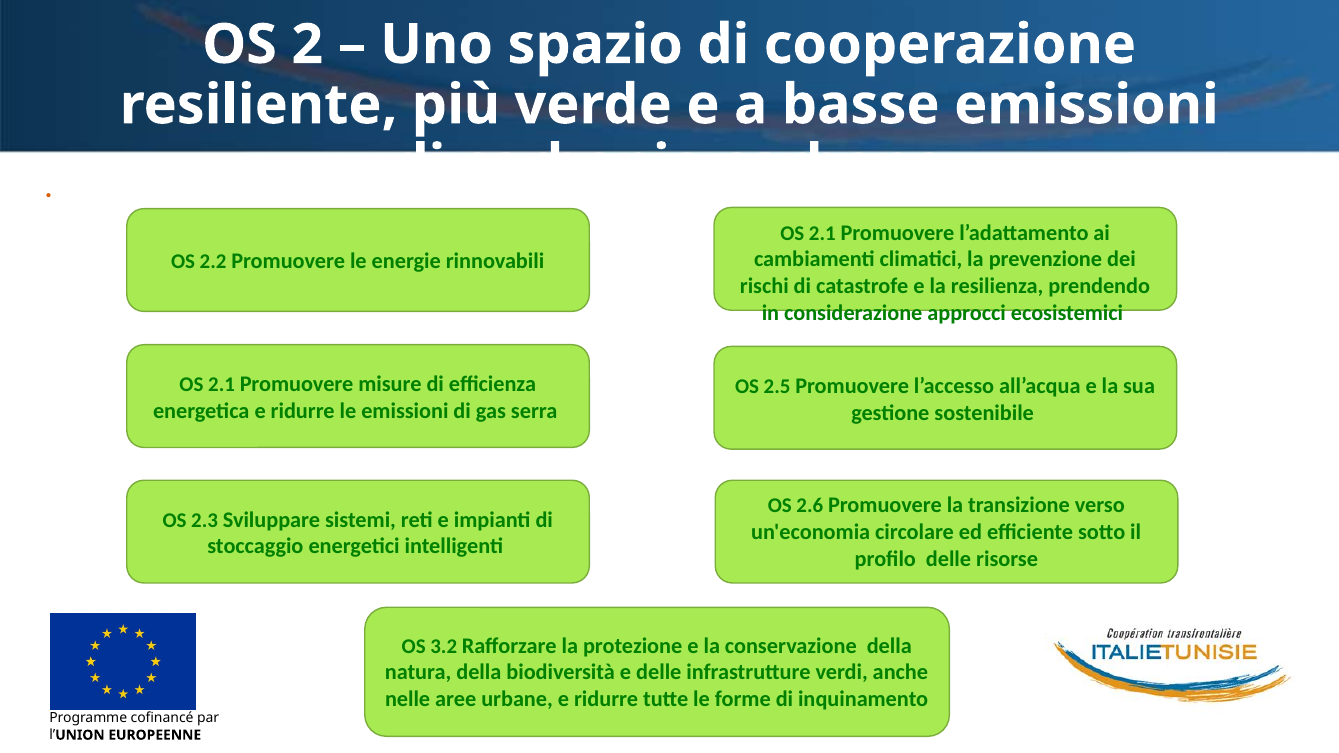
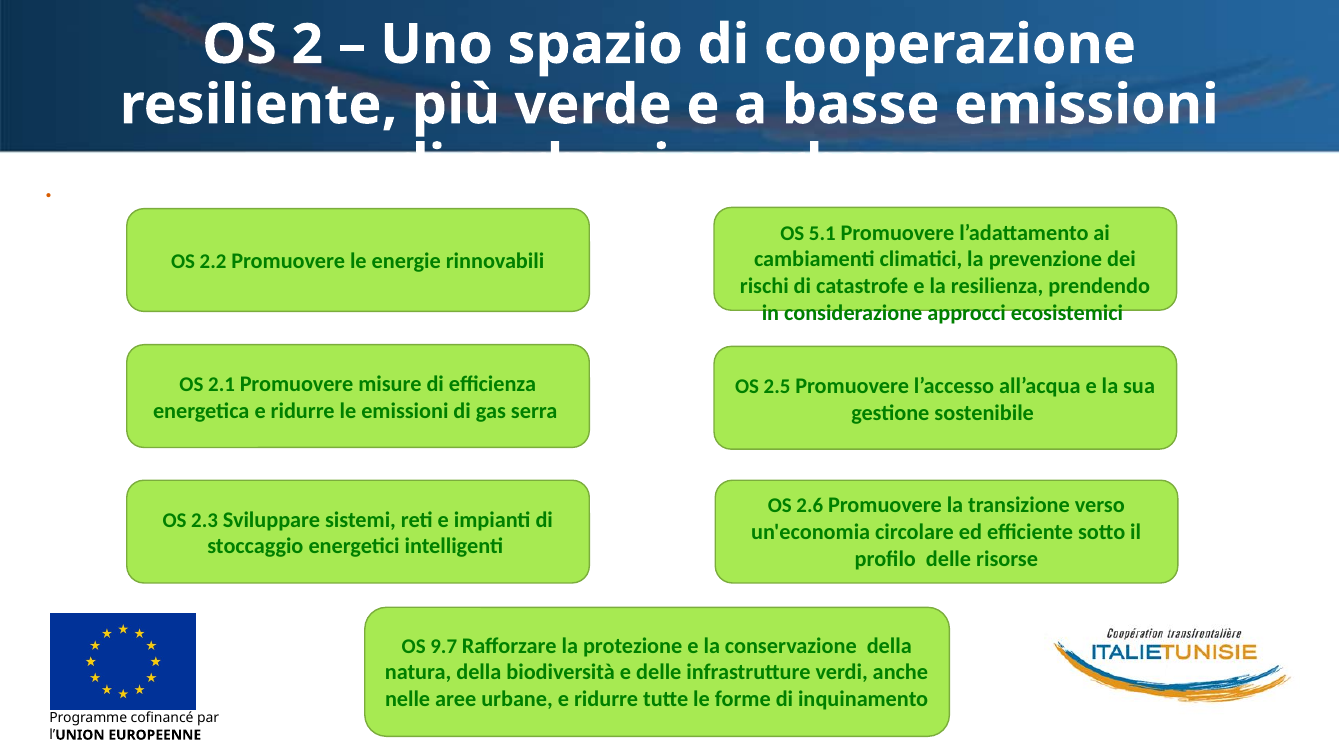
2.1 at (822, 233): 2.1 -> 5.1
3.2: 3.2 -> 9.7
